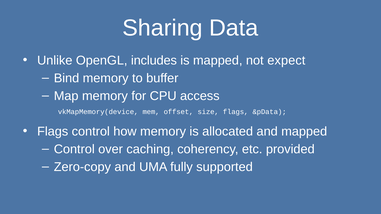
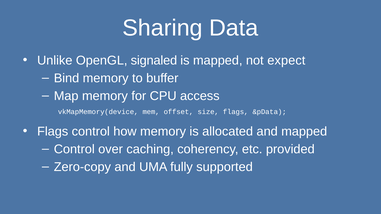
includes: includes -> signaled
